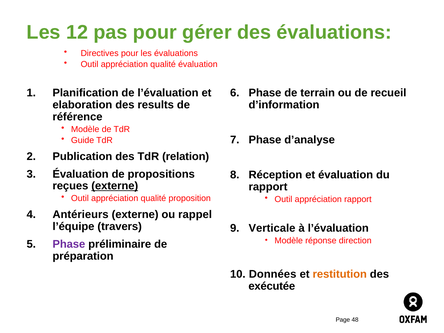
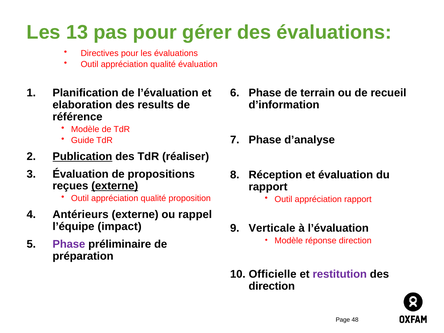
12: 12 -> 13
Publication underline: none -> present
relation: relation -> réaliser
travers: travers -> impact
Données: Données -> Officielle
restitution colour: orange -> purple
exécutée at (272, 286): exécutée -> direction
